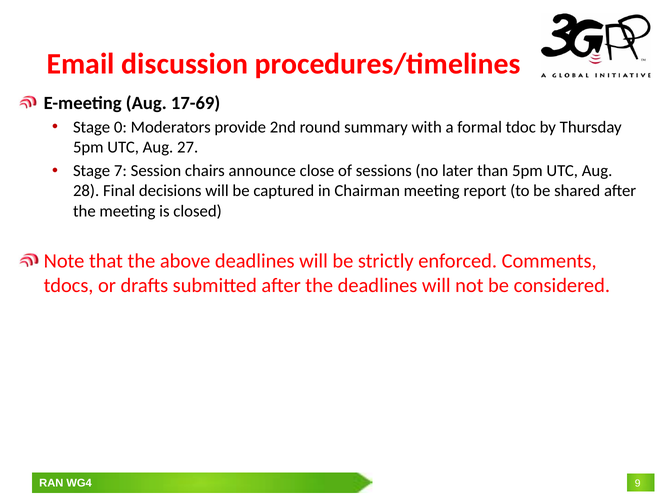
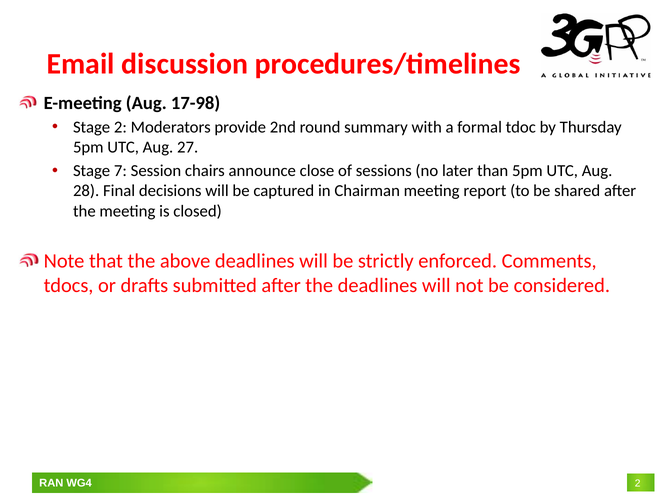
17-69: 17-69 -> 17-98
Stage 0: 0 -> 2
9 at (638, 484): 9 -> 2
